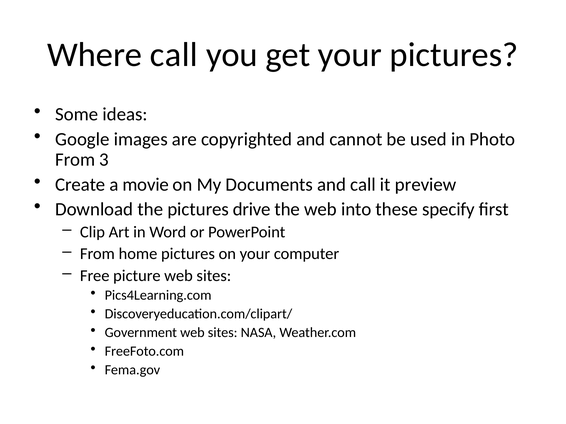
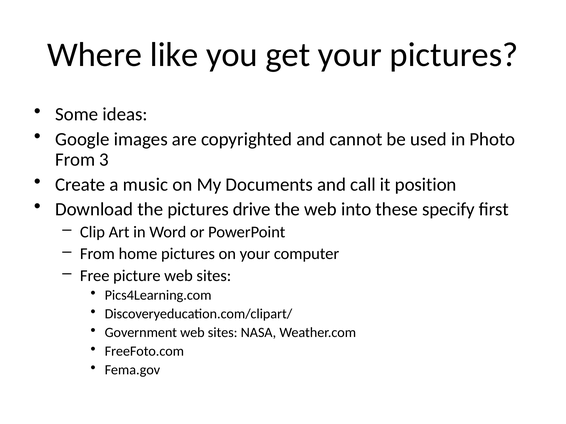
Where call: call -> like
movie: movie -> music
preview: preview -> position
